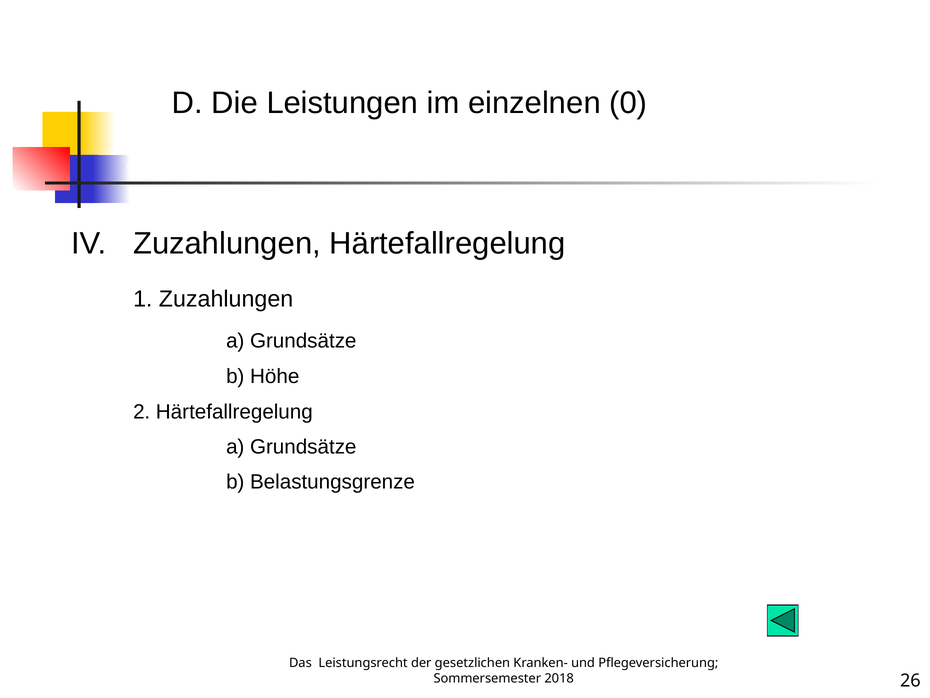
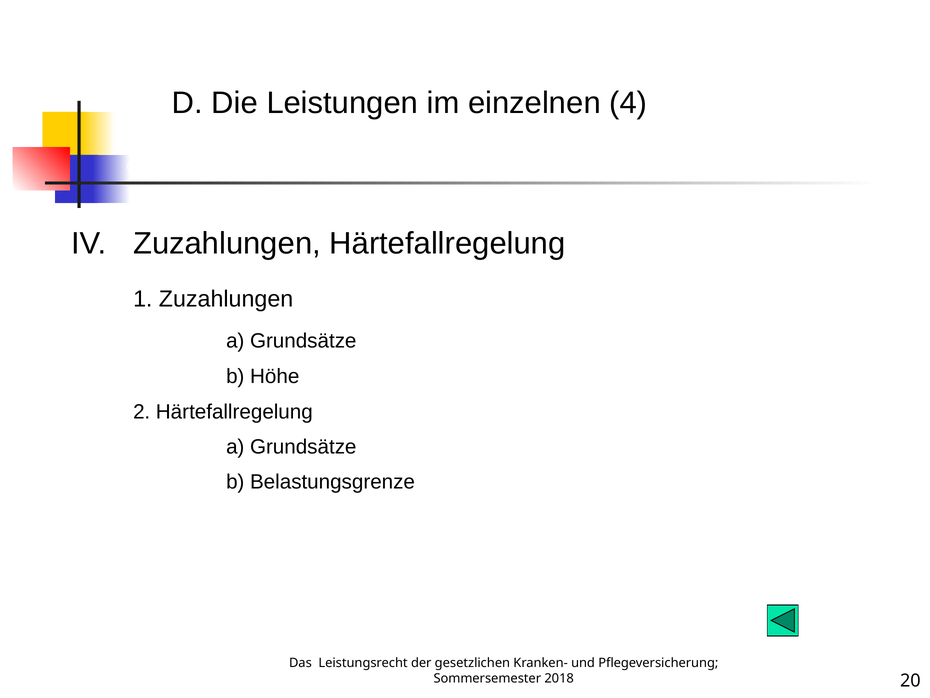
0: 0 -> 4
26: 26 -> 20
